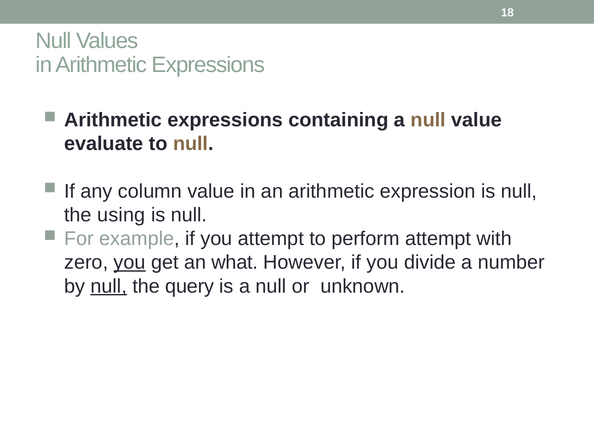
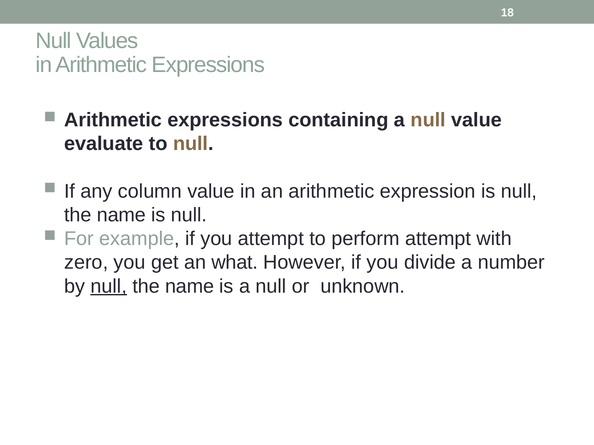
using at (121, 215): using -> name
you at (130, 263) underline: present -> none
query at (190, 287): query -> name
